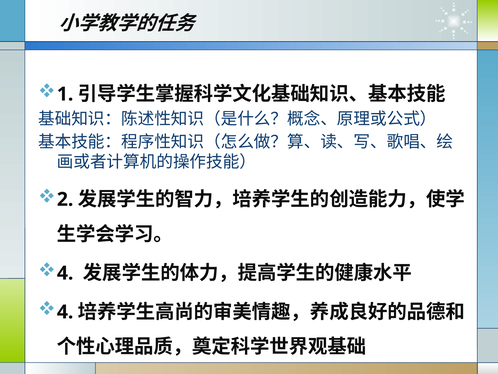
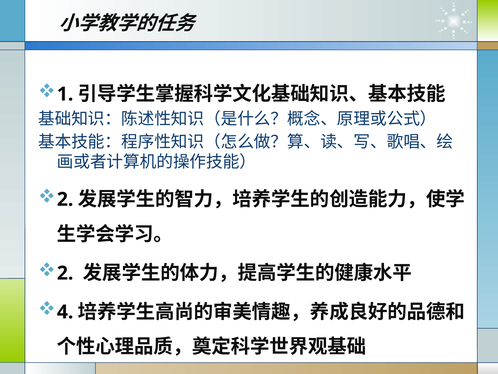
4 at (65, 273): 4 -> 2
